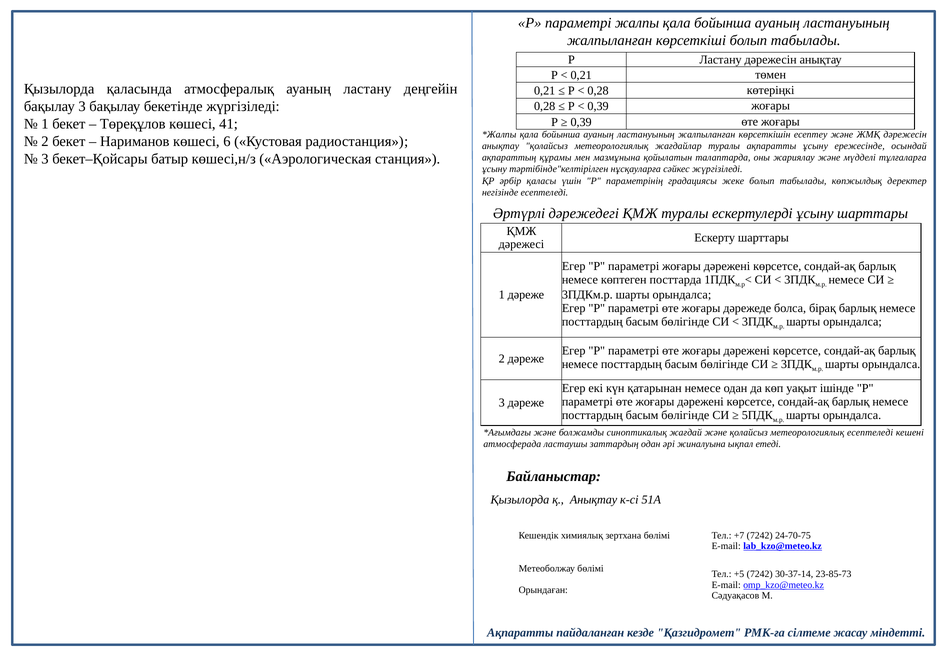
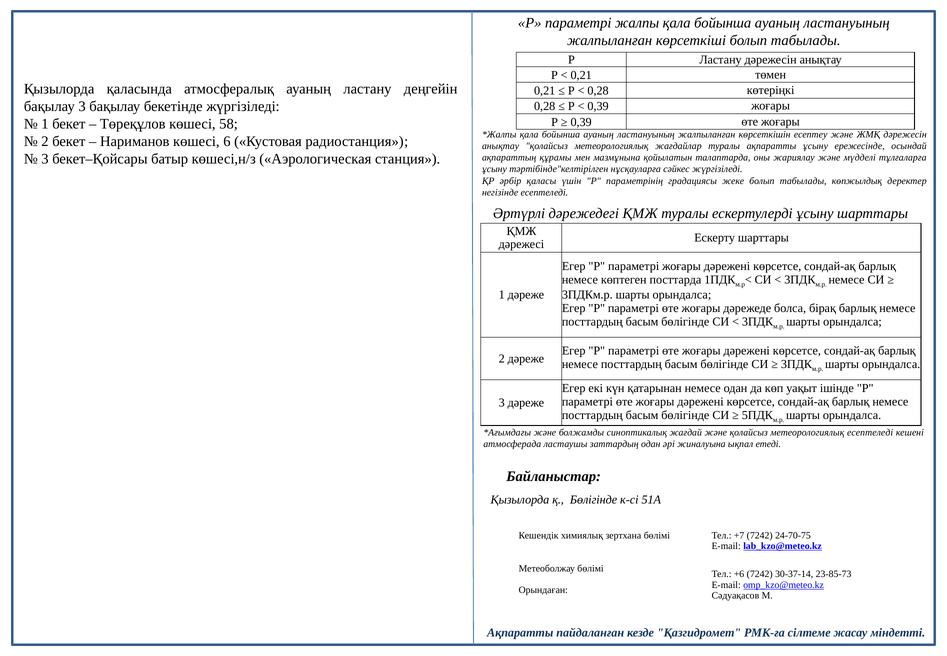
41: 41 -> 58
қ Анықтау: Анықтау -> Бөлігінде
+5: +5 -> +6
